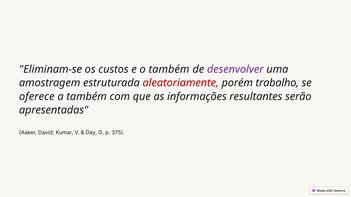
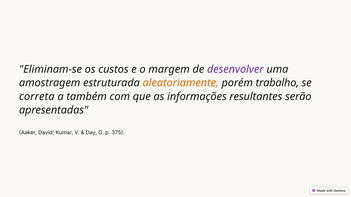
o também: também -> margem
aleatoriamente colour: red -> orange
oferece: oferece -> correta
